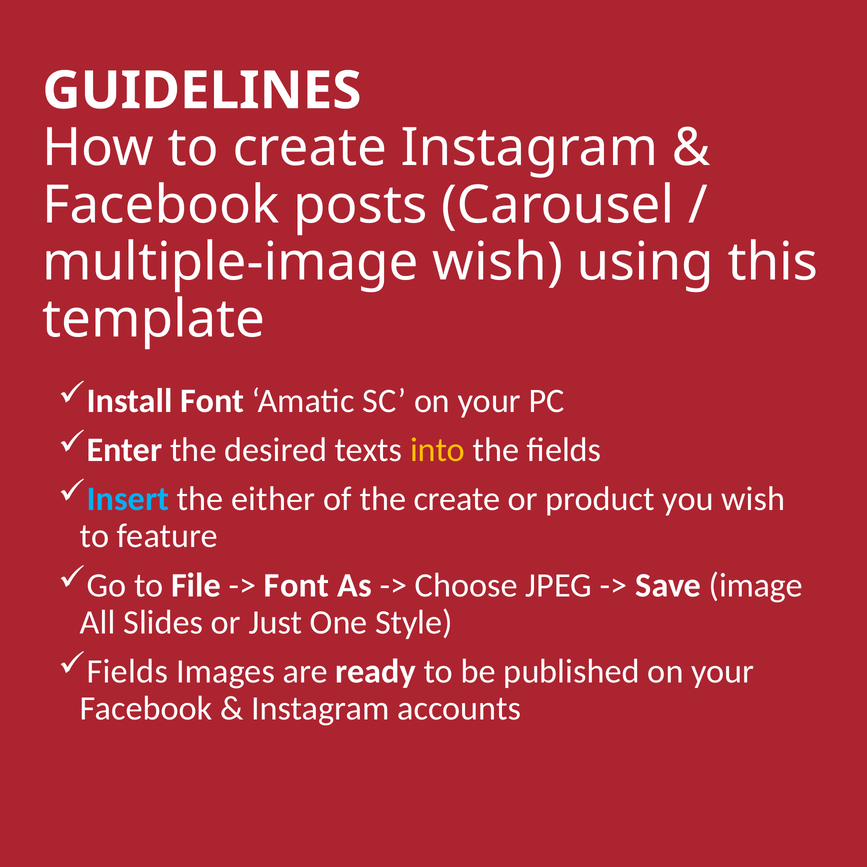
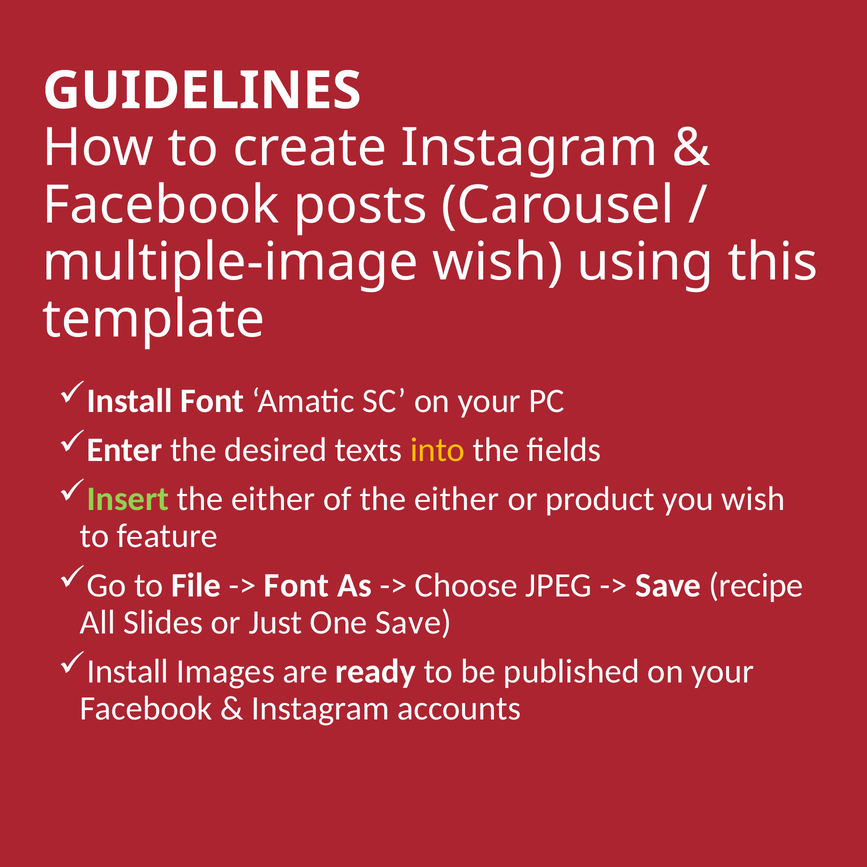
Insert colour: light blue -> light green
of the create: create -> either
image: image -> recipe
One Style: Style -> Save
Fields at (127, 671): Fields -> Install
